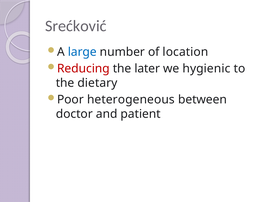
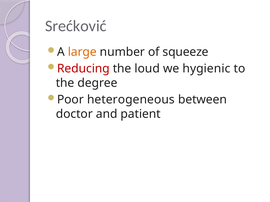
large colour: blue -> orange
location: location -> squeeze
later: later -> loud
dietary: dietary -> degree
